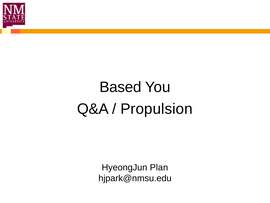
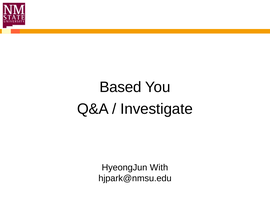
Propulsion: Propulsion -> Investigate
Plan: Plan -> With
